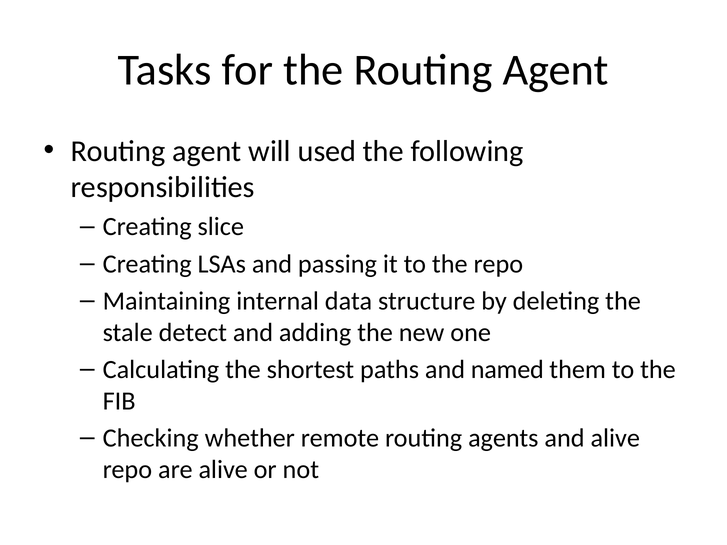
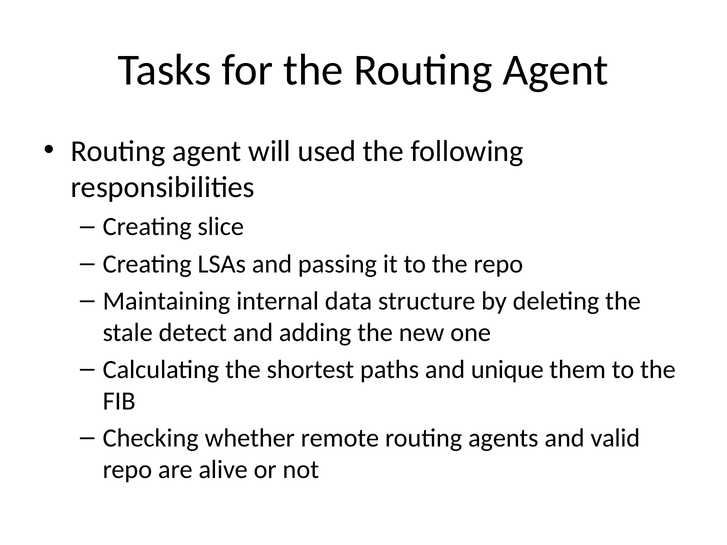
named: named -> unique
and alive: alive -> valid
